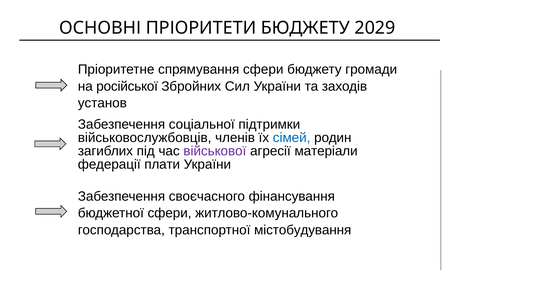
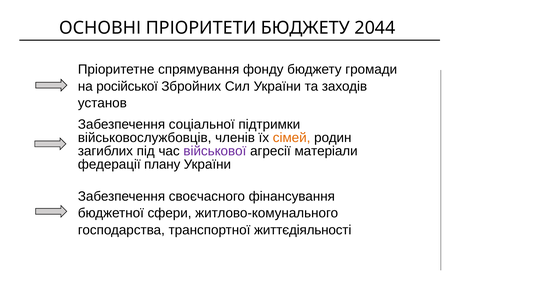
2029: 2029 -> 2044
спрямування сфери: сфери -> фонду
сімей colour: blue -> orange
плати: плати -> плану
містобудування: містобудування -> життєдіяльності
